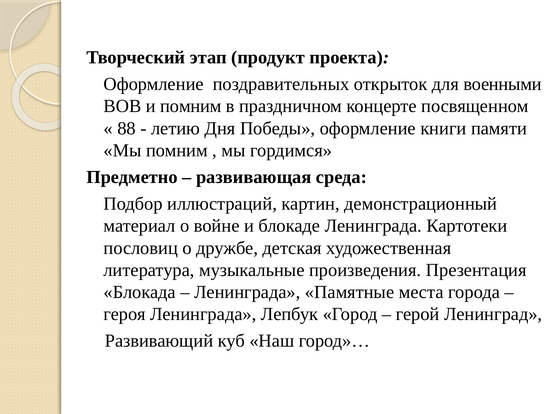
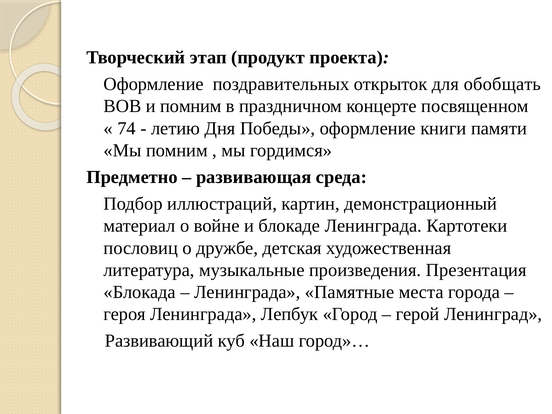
военными: военными -> обобщать
88: 88 -> 74
